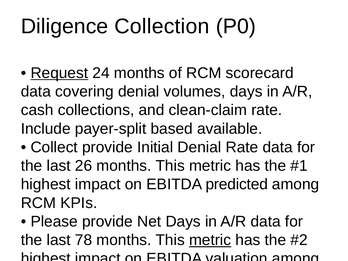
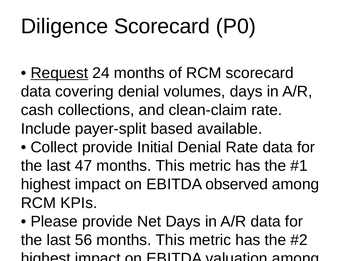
Diligence Collection: Collection -> Scorecard
26: 26 -> 47
predicted: predicted -> observed
78: 78 -> 56
metric at (210, 240) underline: present -> none
